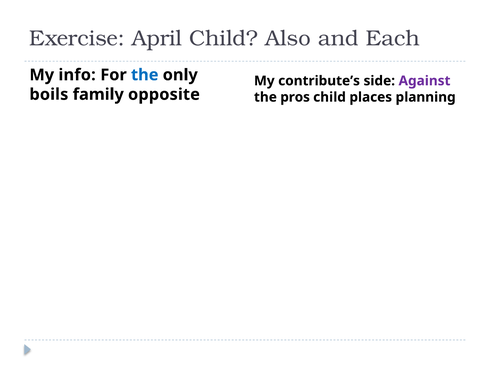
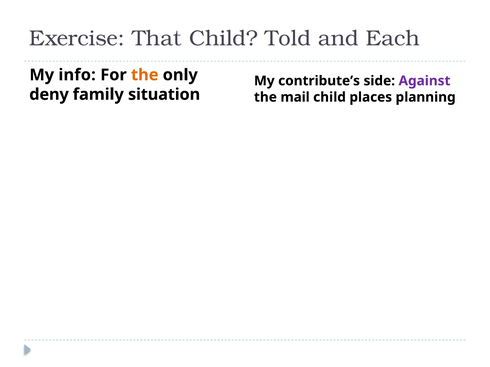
April: April -> That
Also: Also -> Told
the at (145, 75) colour: blue -> orange
boils: boils -> deny
opposite: opposite -> situation
pros: pros -> mail
